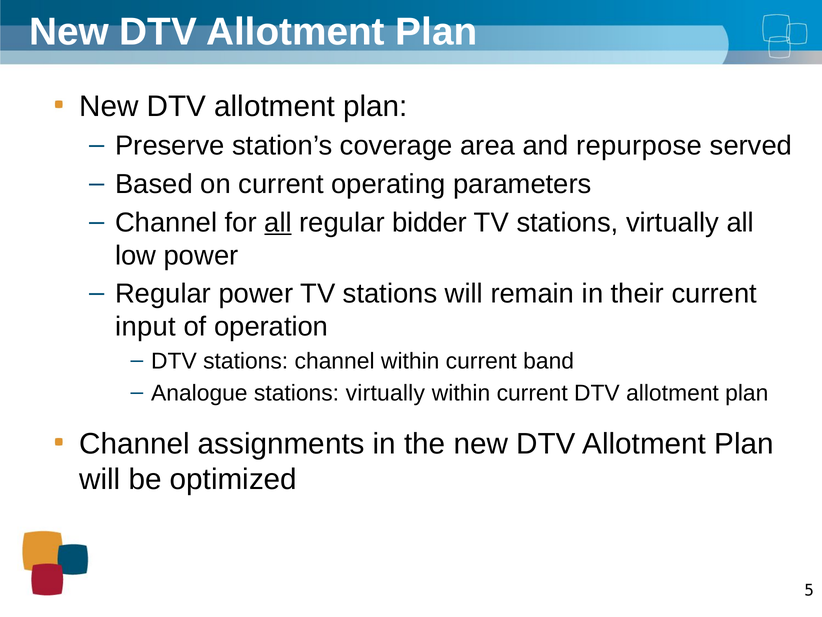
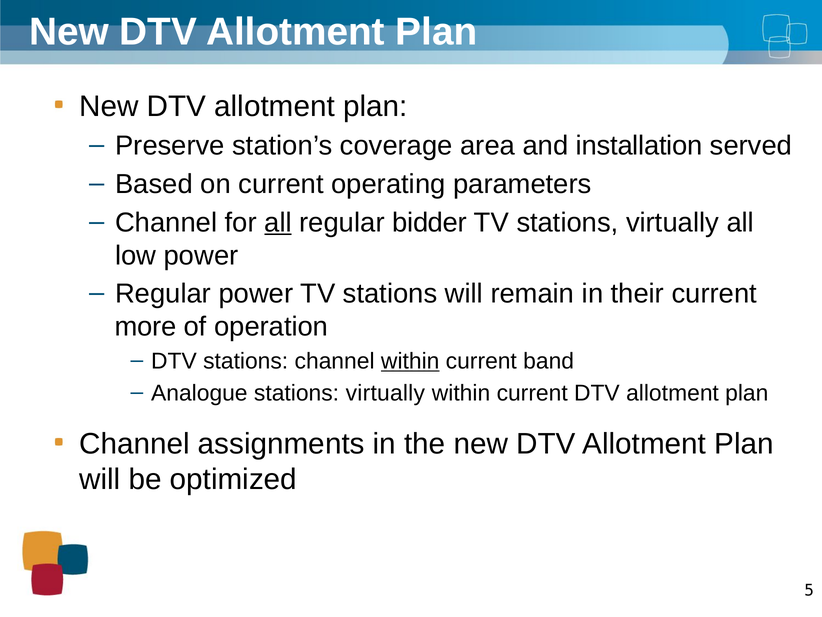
repurpose: repurpose -> installation
input: input -> more
within at (410, 361) underline: none -> present
